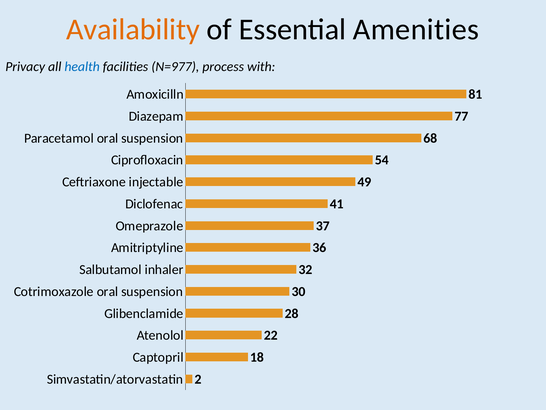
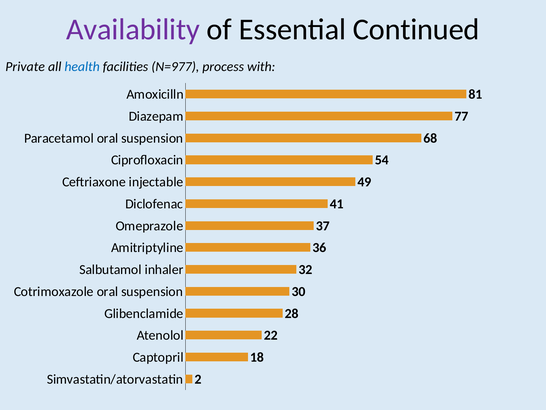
Availability colour: orange -> purple
Amenities: Amenities -> Continued
Privacy: Privacy -> Private
